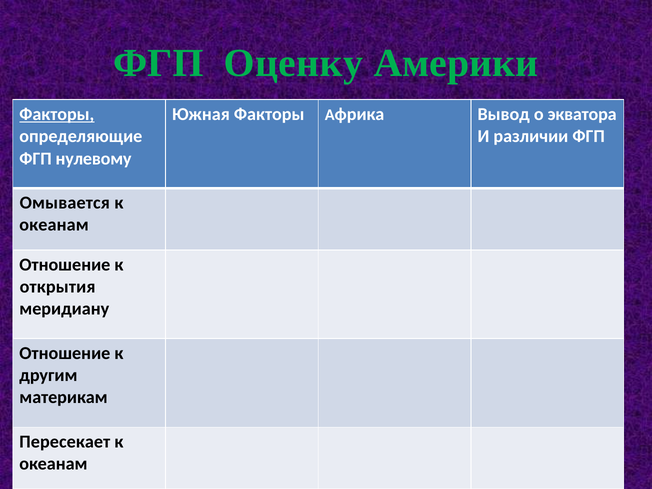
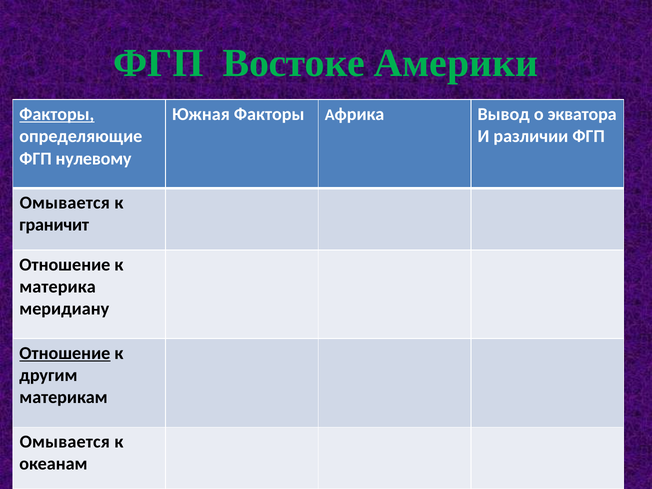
Оценку: Оценку -> Востоке
океанам at (54, 225): океанам -> граничит
открытия: открытия -> материка
Отношение at (65, 353) underline: none -> present
Пересекает at (65, 442): Пересекает -> Омывается
